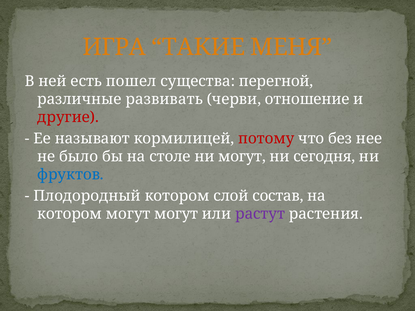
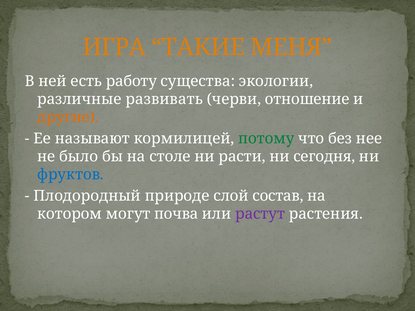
пошел: пошел -> работу
перегной: перегной -> экологии
другие colour: red -> orange
потому colour: red -> green
ни могут: могут -> расти
Плодородный котором: котором -> природе
могут могут: могут -> почва
